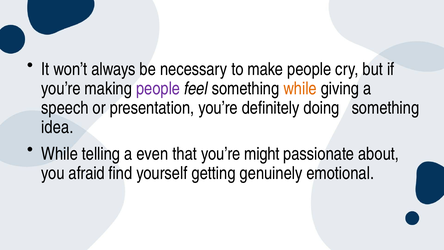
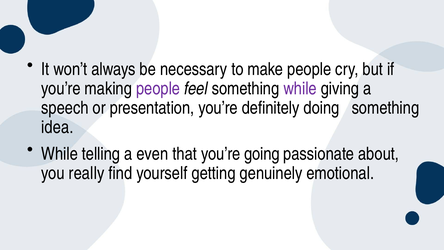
while at (300, 88) colour: orange -> purple
might: might -> going
afraid: afraid -> really
